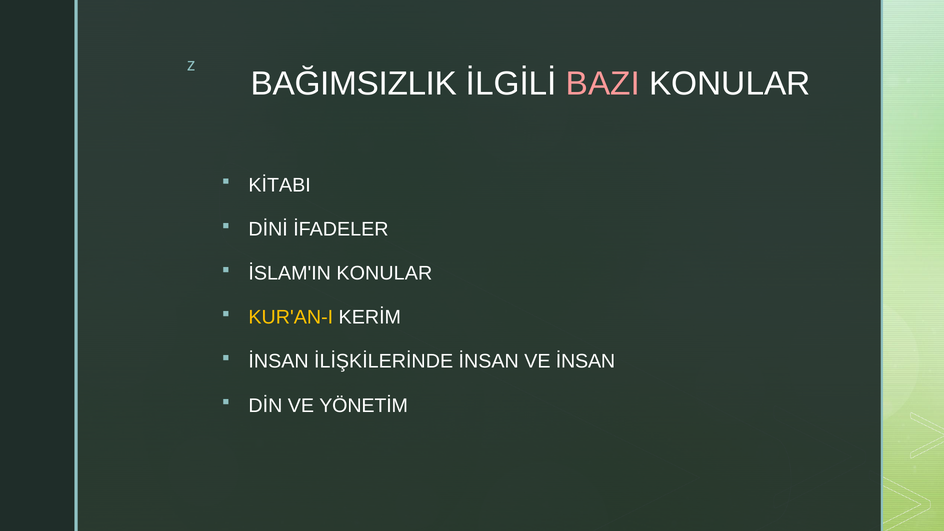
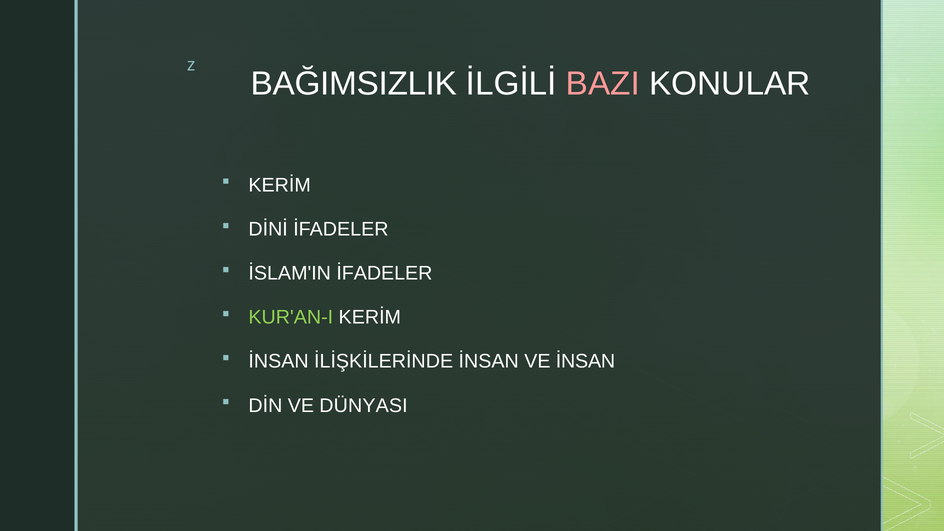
KİTABI at (280, 185): KİTABI -> KERİM
İSLAM'IN KONULAR: KONULAR -> İFADELER
KUR'AN-I colour: yellow -> light green
YÖNETİM: YÖNETİM -> DÜNYASI
